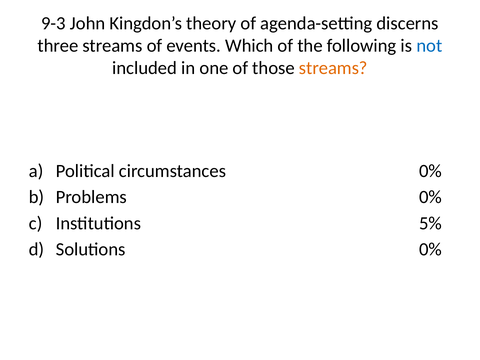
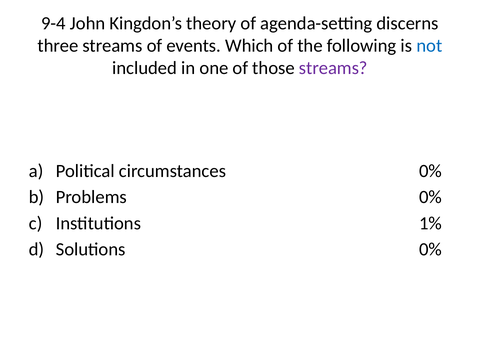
9-3: 9-3 -> 9-4
streams at (333, 68) colour: orange -> purple
5%: 5% -> 1%
